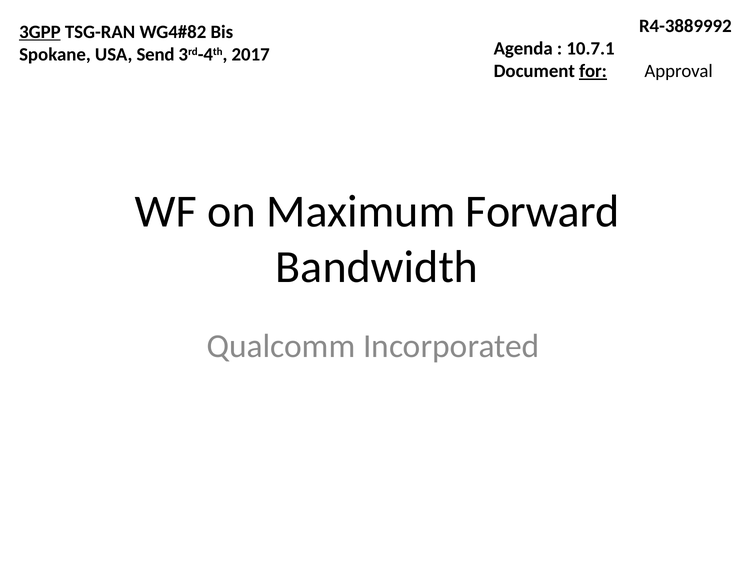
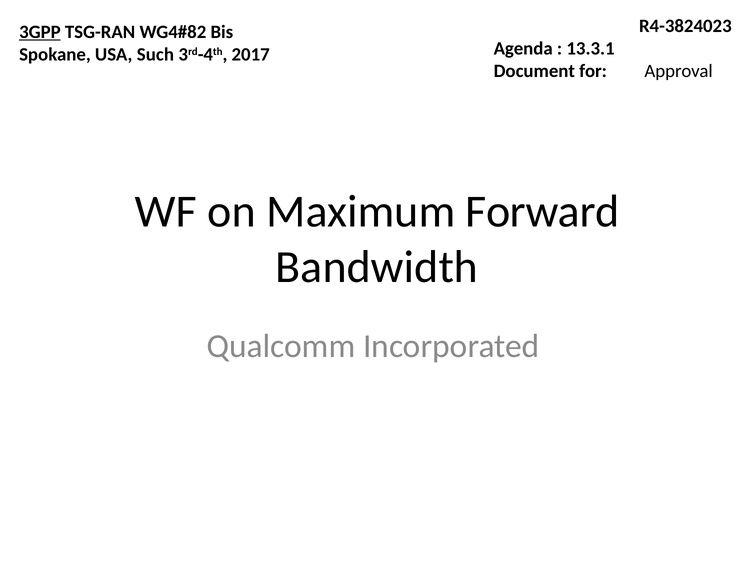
R4-3889992: R4-3889992 -> R4-3824023
10.7.1: 10.7.1 -> 13.3.1
Send: Send -> Such
for underline: present -> none
